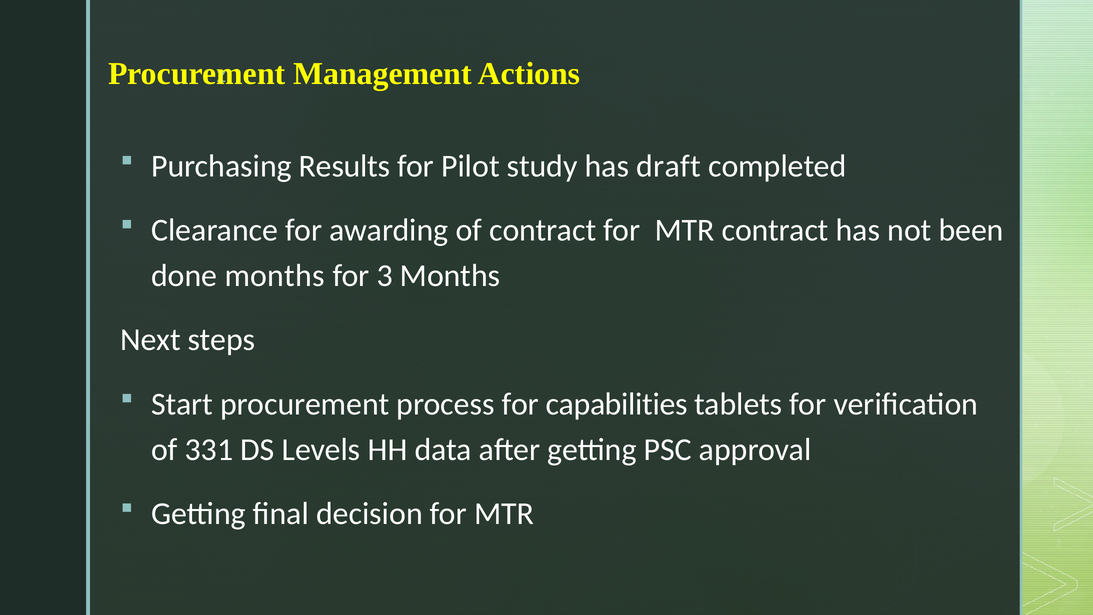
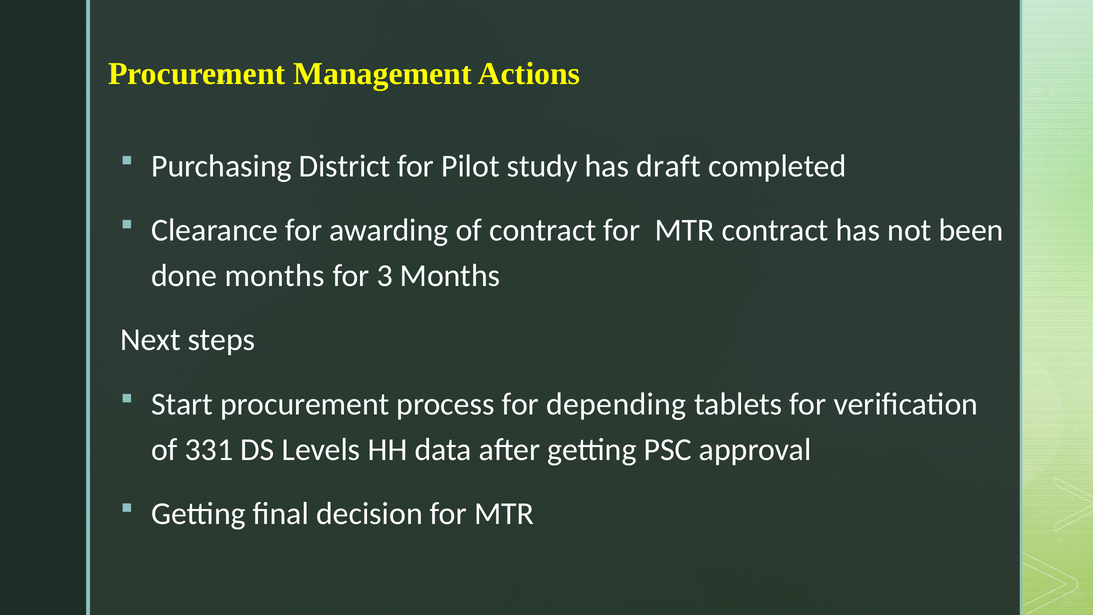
Results: Results -> District
capabilities: capabilities -> depending
